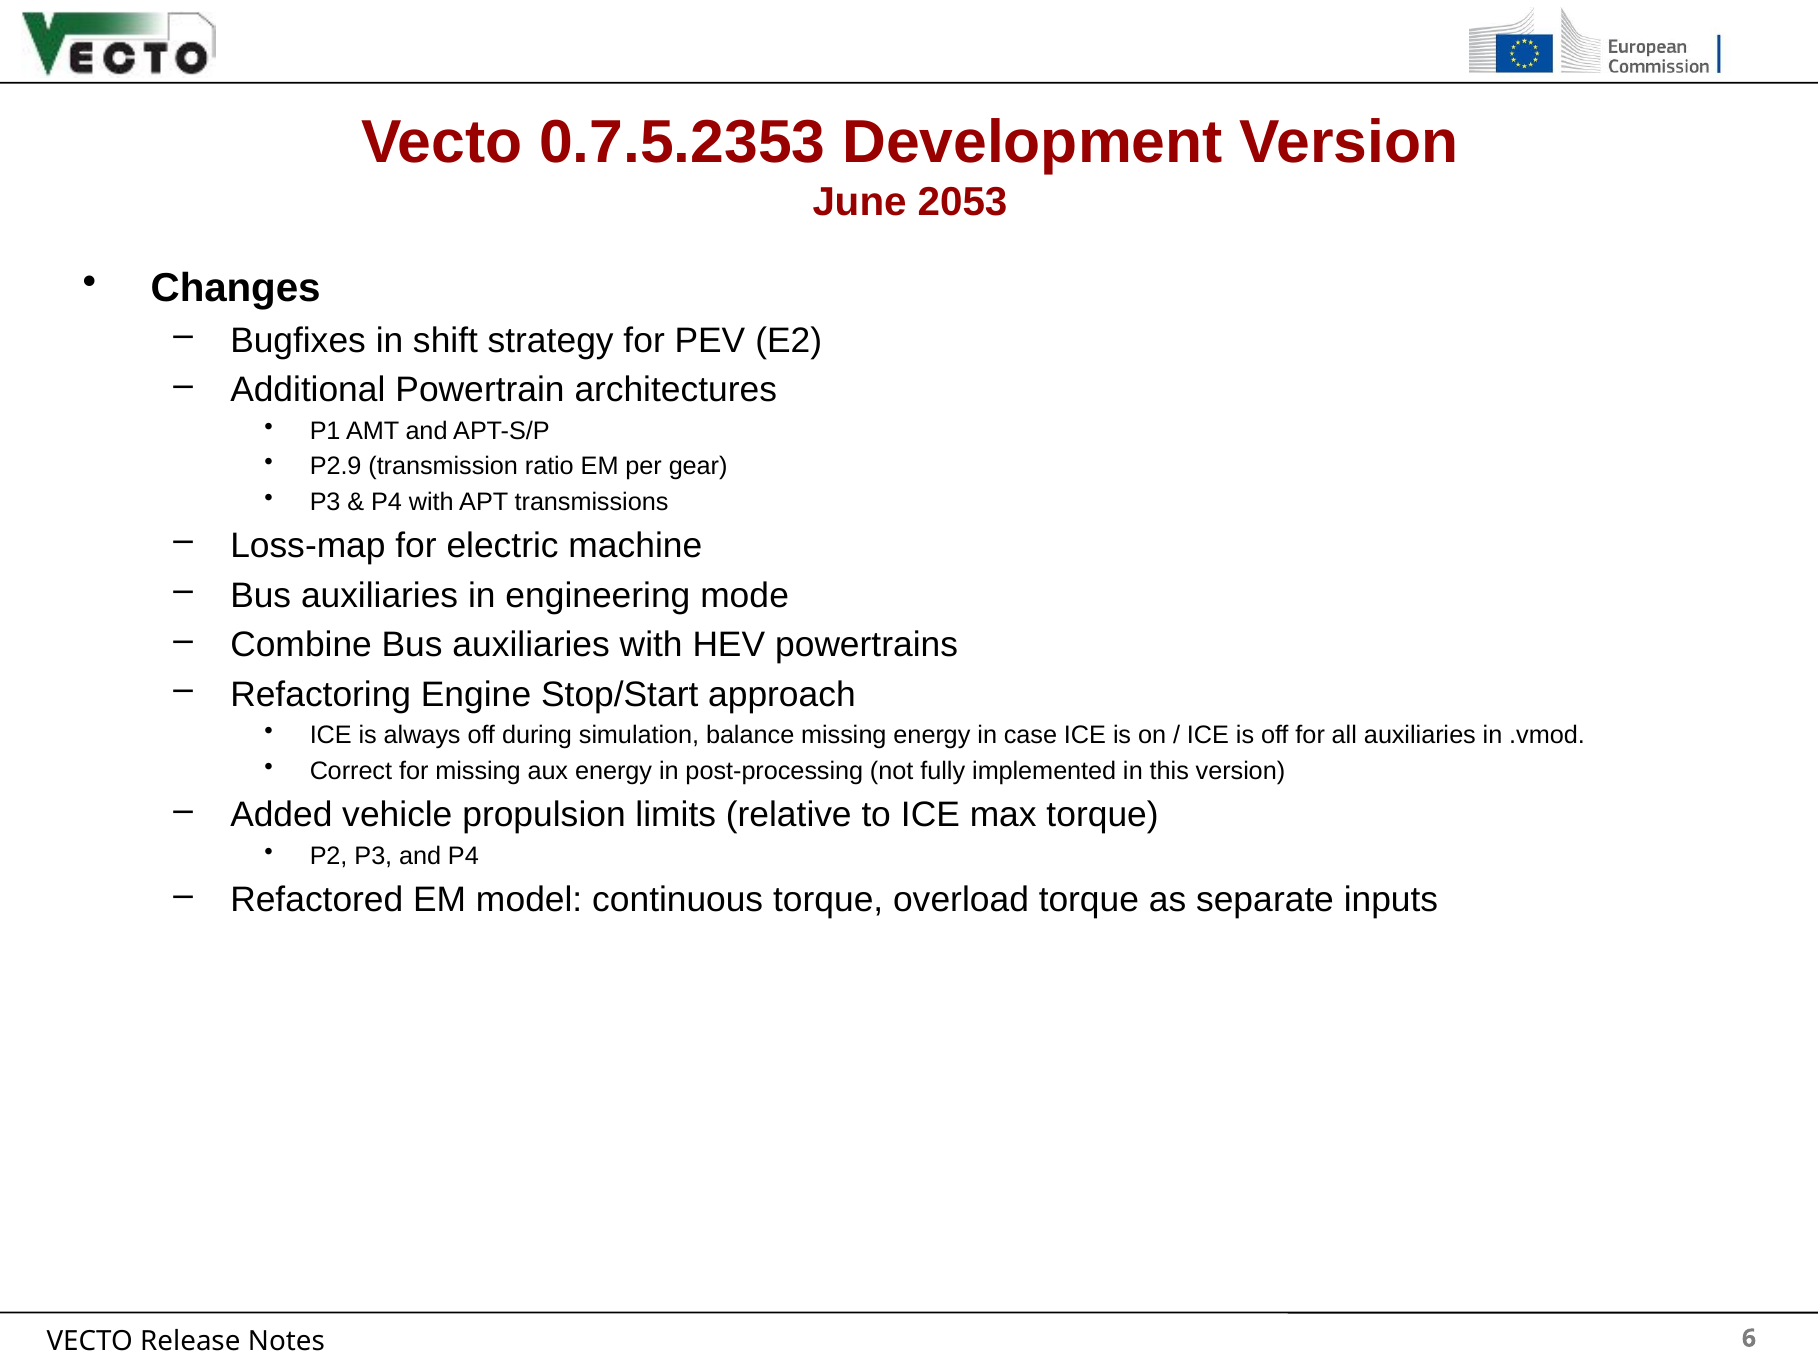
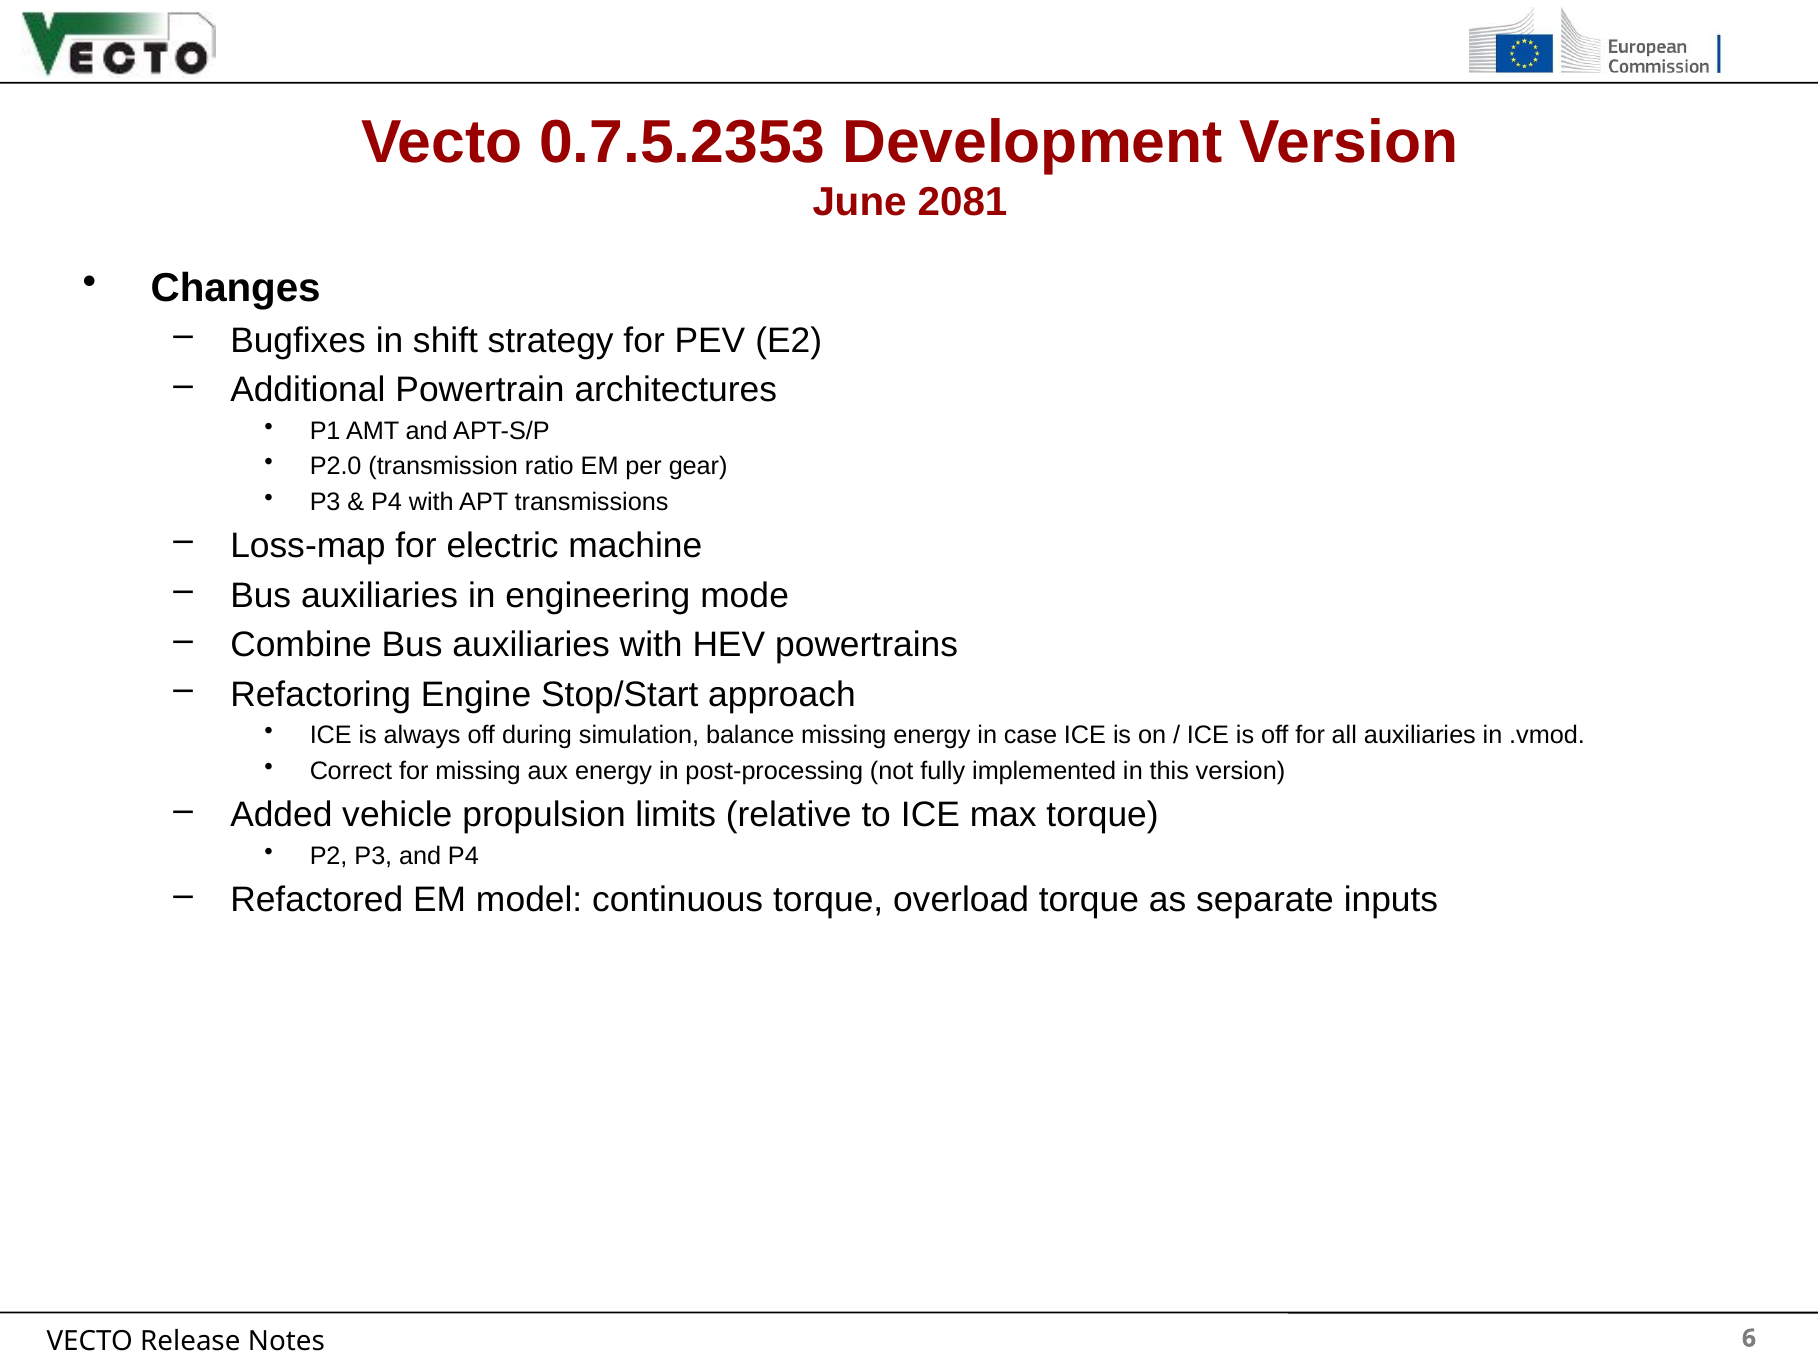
2053: 2053 -> 2081
P2.9: P2.9 -> P2.0
